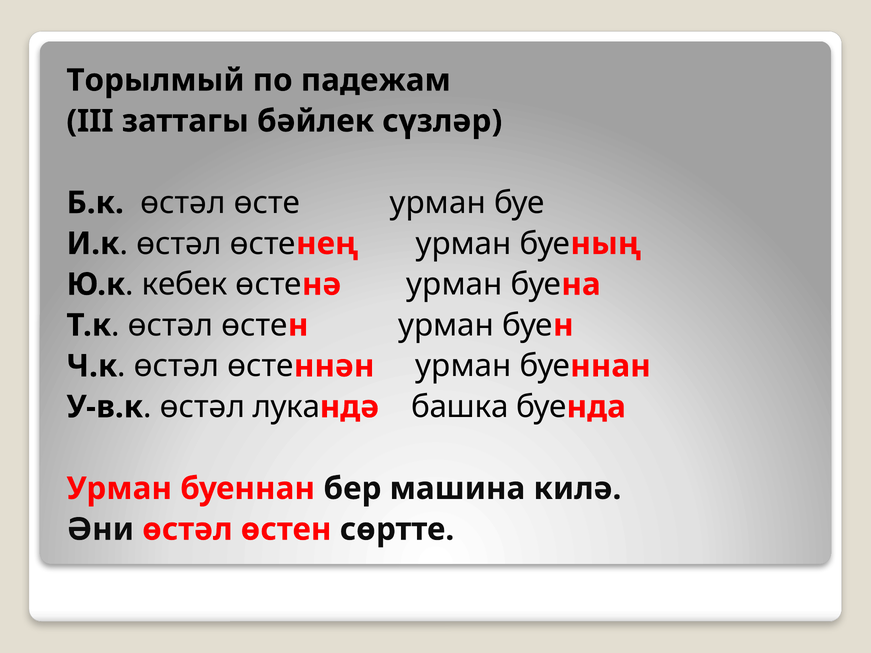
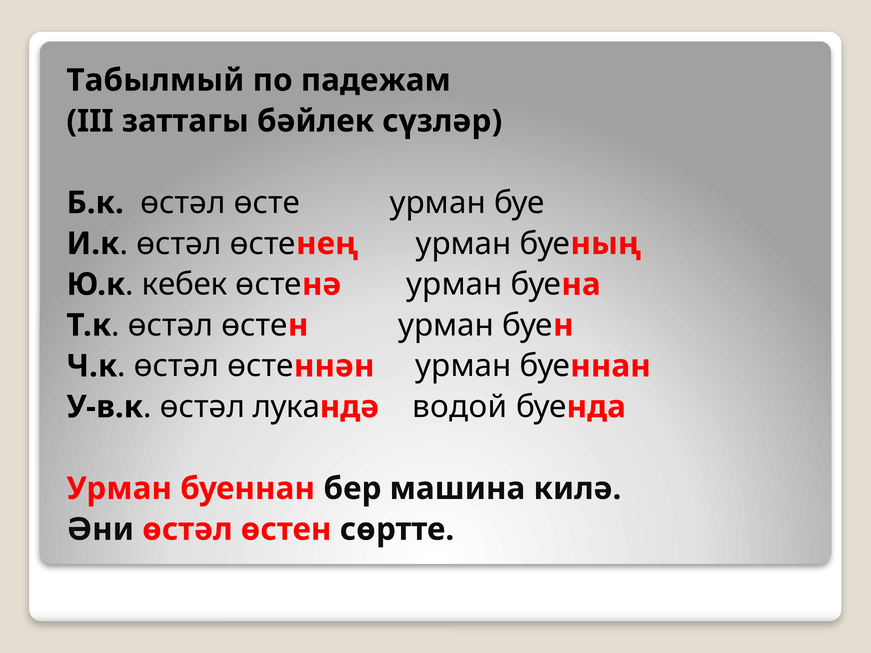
Торылмый: Торылмый -> Табылмый
башка: башка -> водой
